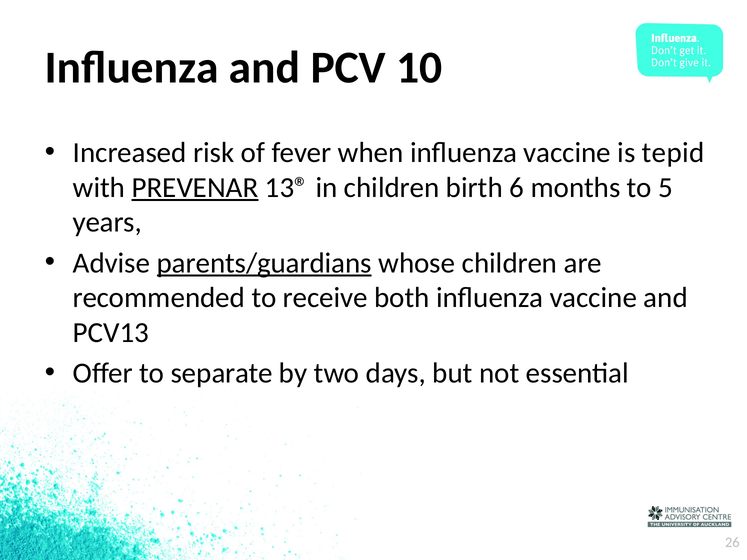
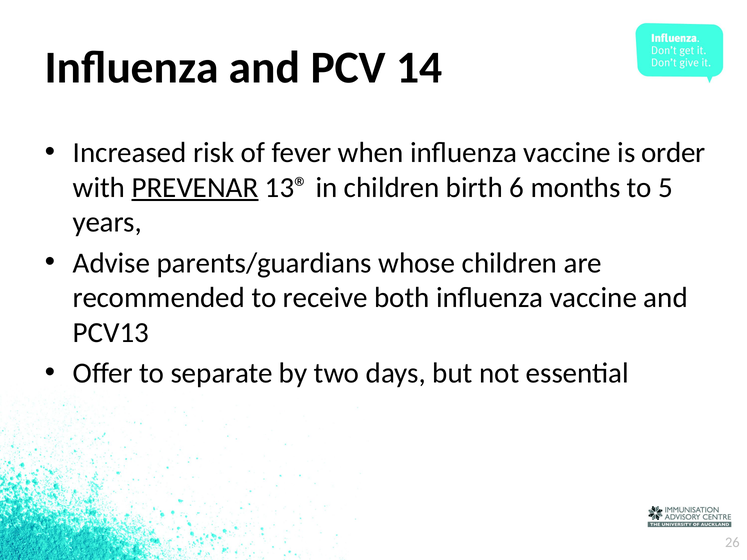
10: 10 -> 14
tepid: tepid -> order
parents/guardians underline: present -> none
